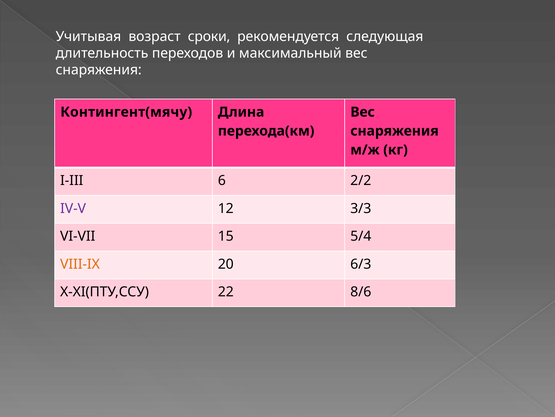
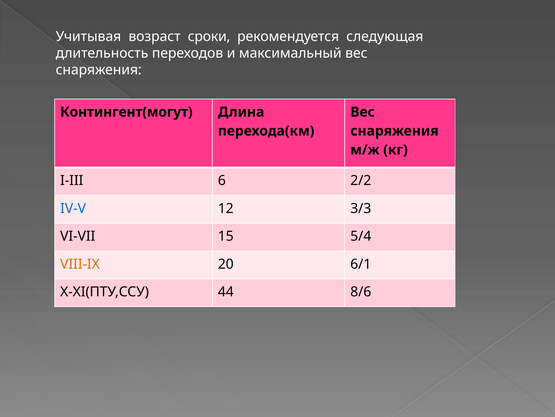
Контингент(мячу: Контингент(мячу -> Контингент(могут
IV-V colour: purple -> blue
6/3: 6/3 -> 6/1
22: 22 -> 44
